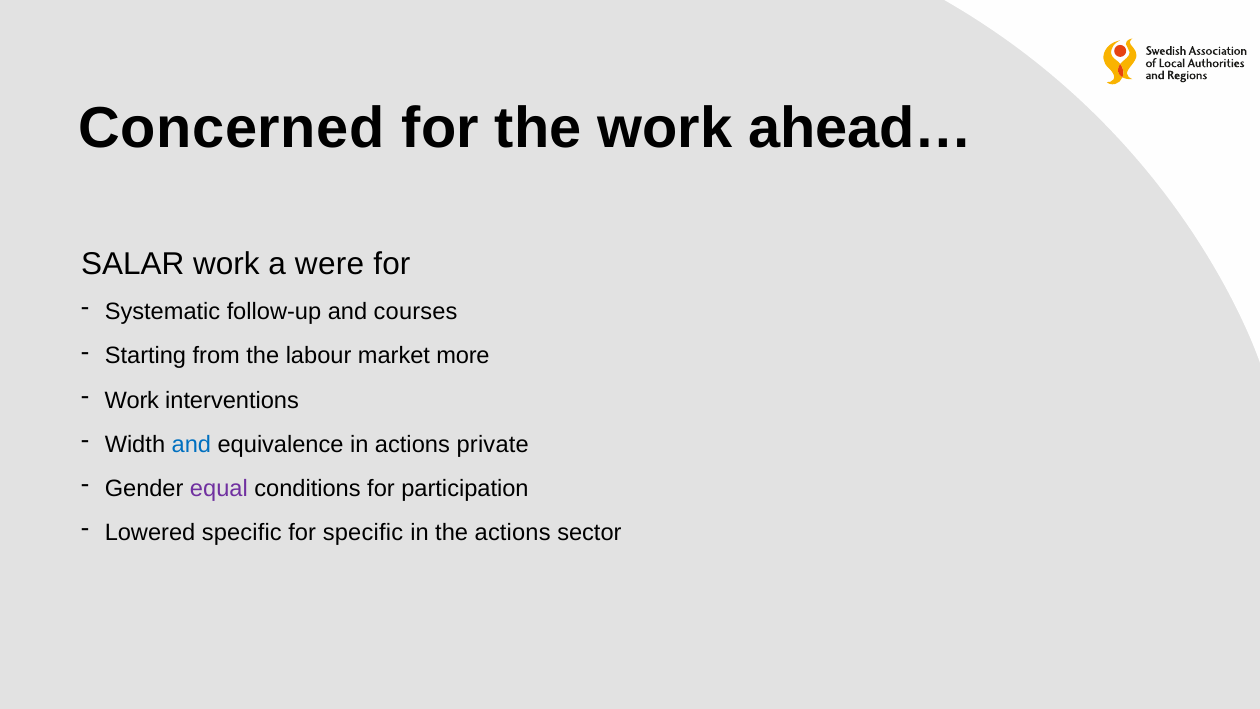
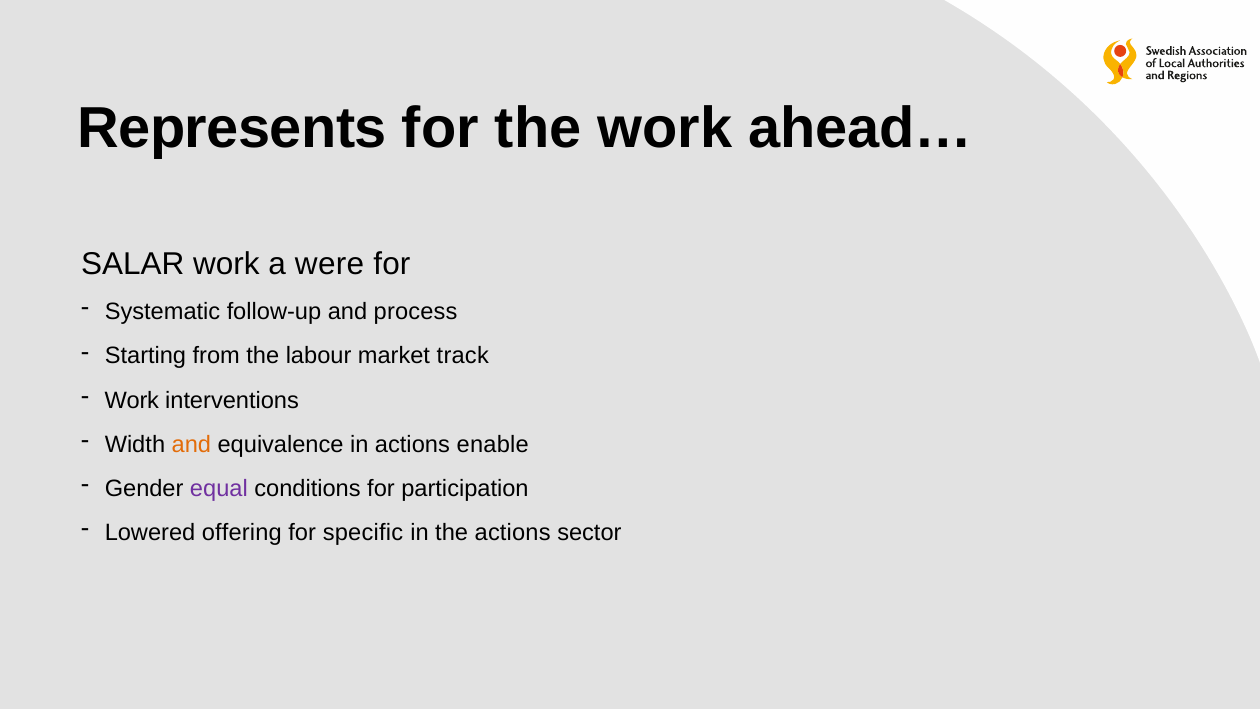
Concerned: Concerned -> Represents
courses: courses -> process
more: more -> track
and at (191, 444) colour: blue -> orange
private: private -> enable
Lowered specific: specific -> offering
